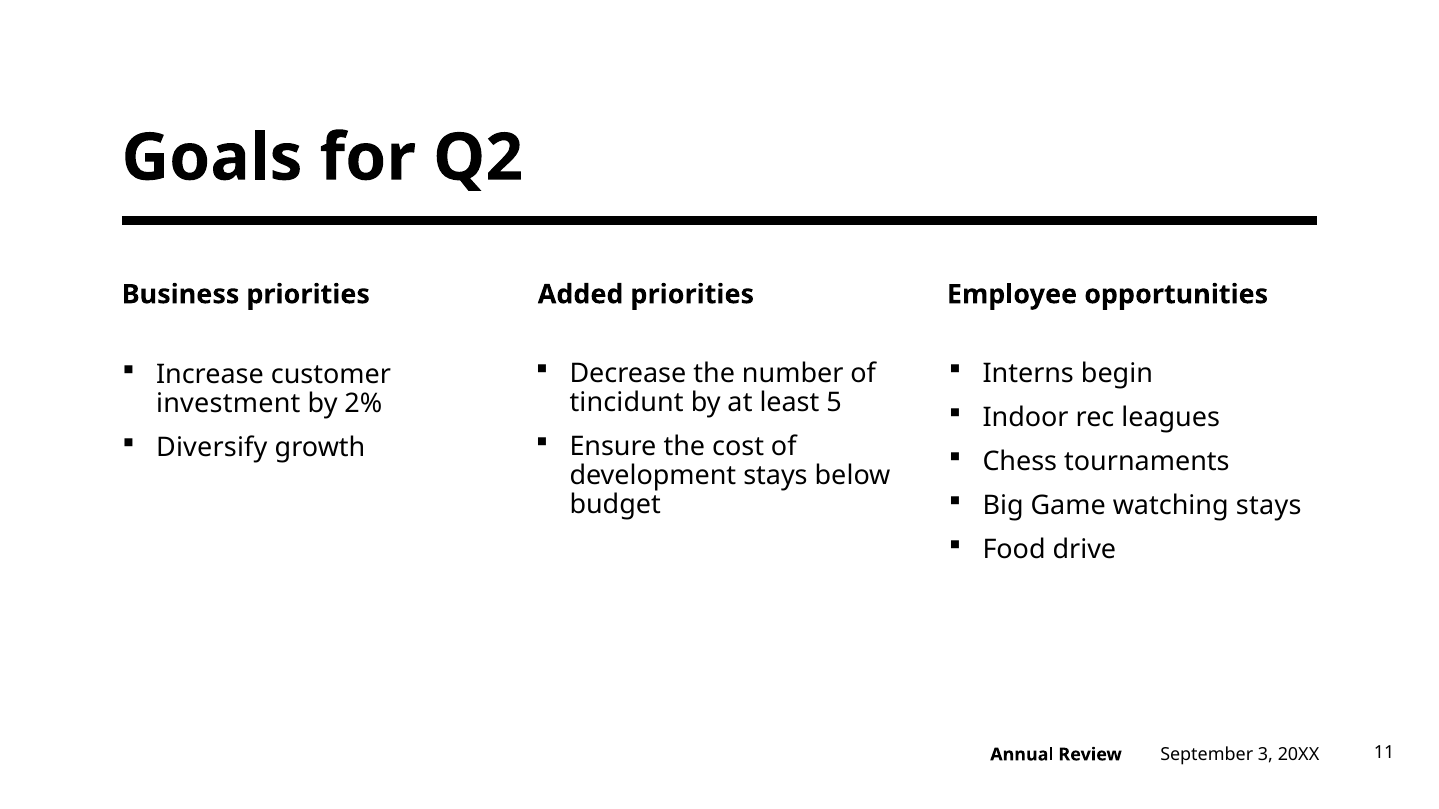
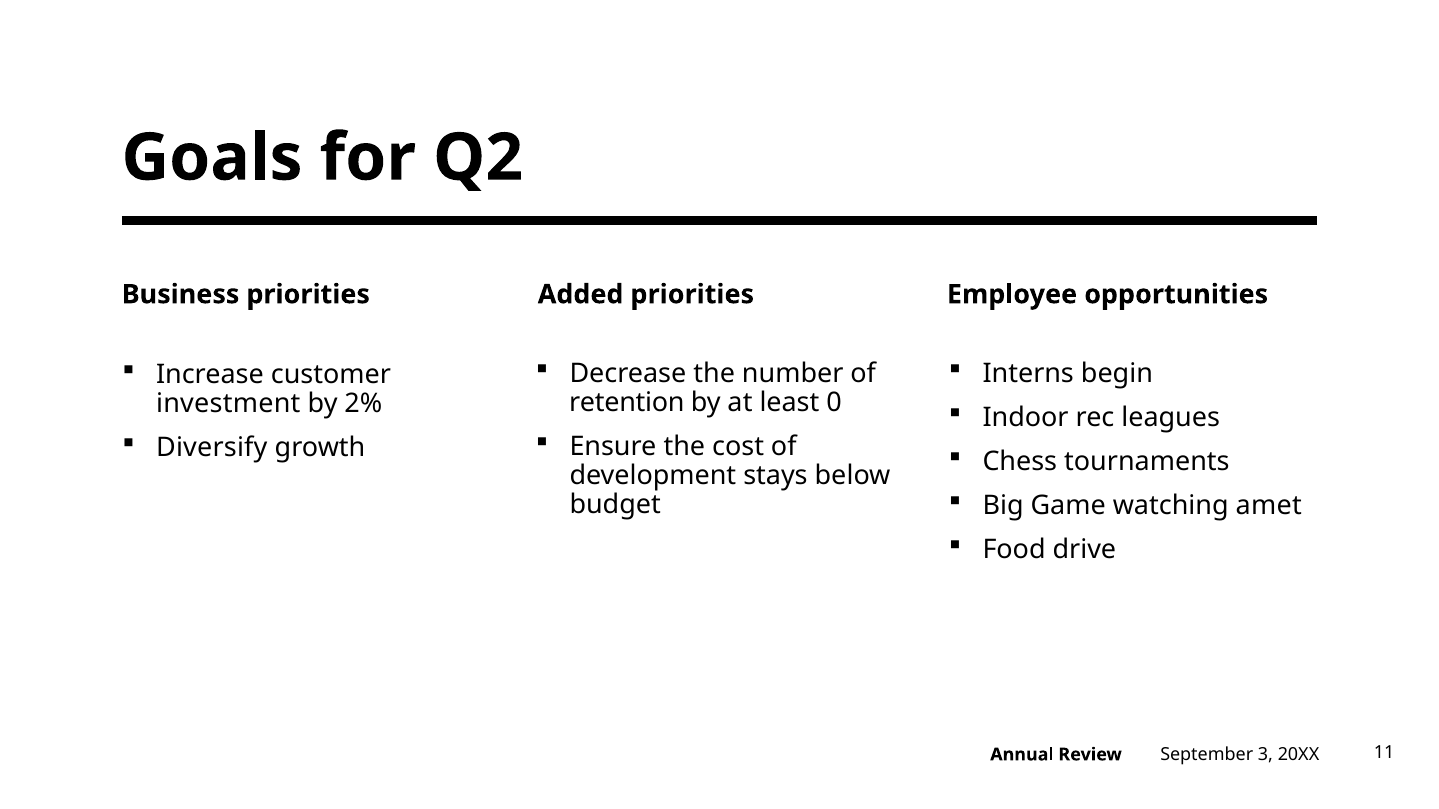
tincidunt: tincidunt -> retention
5: 5 -> 0
watching stays: stays -> amet
